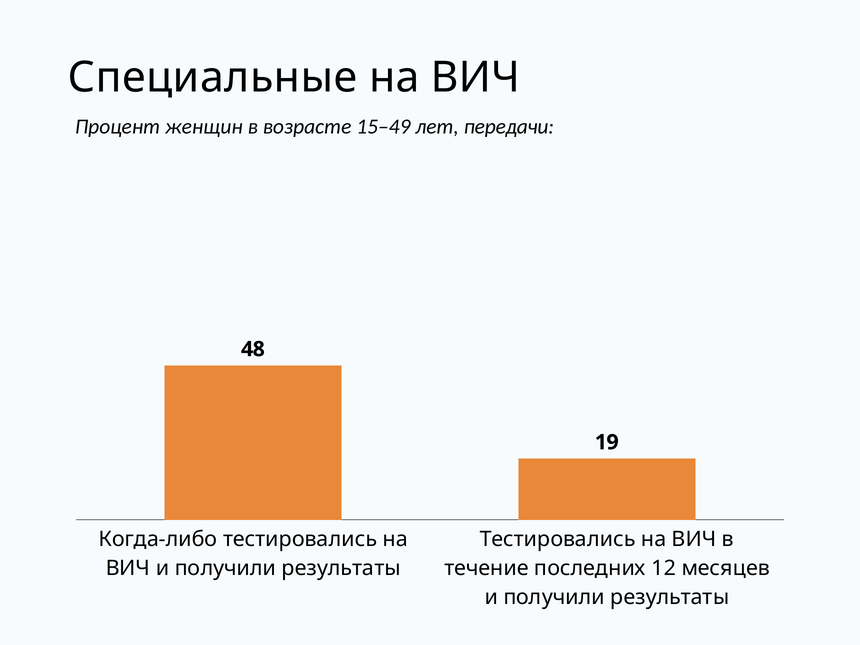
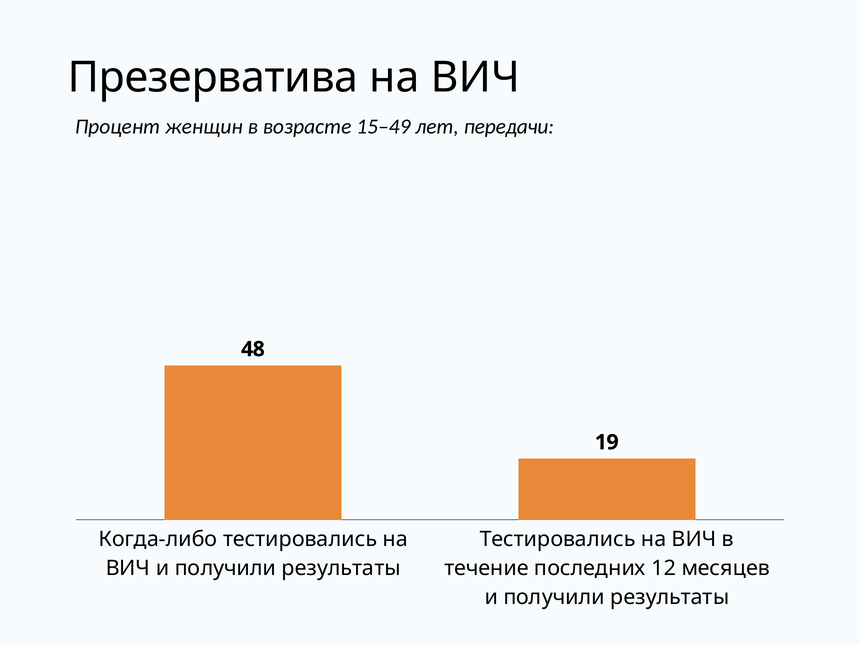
Специальные: Специальные -> Презерватива
